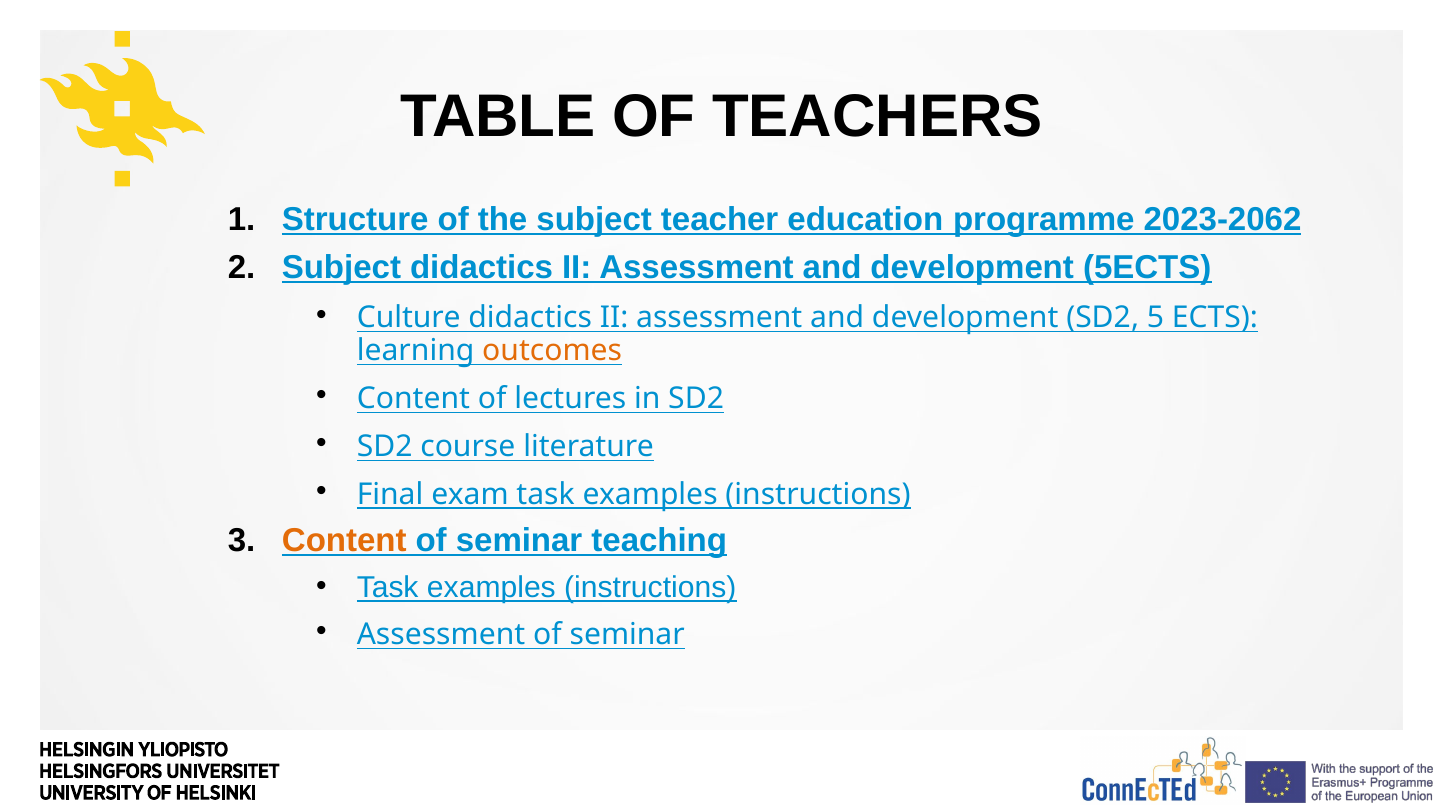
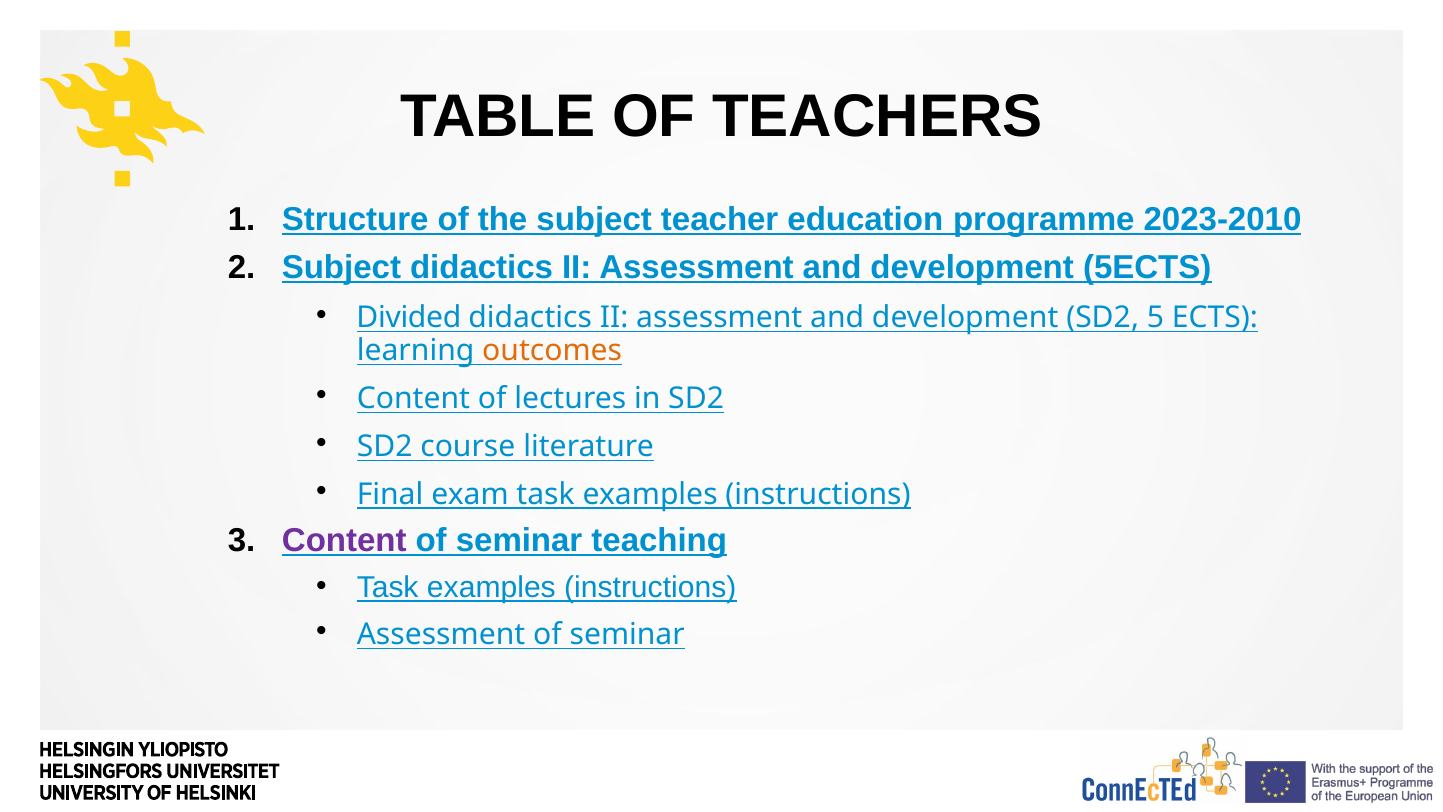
2023-2062: 2023-2062 -> 2023-2010
Culture: Culture -> Divided
Content at (344, 540) colour: orange -> purple
